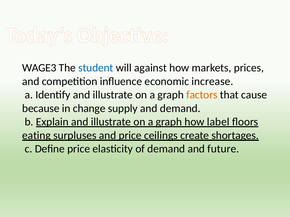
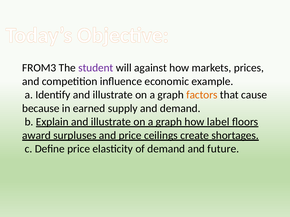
WAGE3: WAGE3 -> FROM3
student colour: blue -> purple
increase: increase -> example
change: change -> earned
eating: eating -> award
